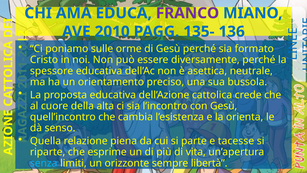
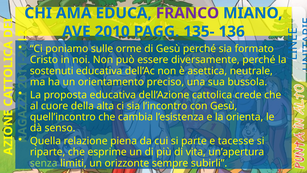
spessore: spessore -> sostenuti
senza colour: light blue -> light green
libertà: libertà -> subirli
